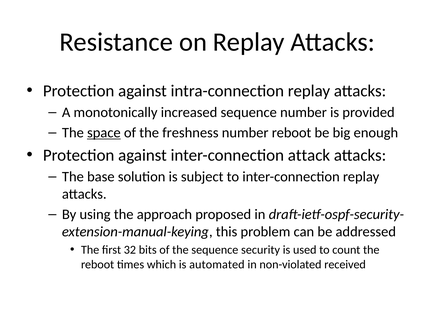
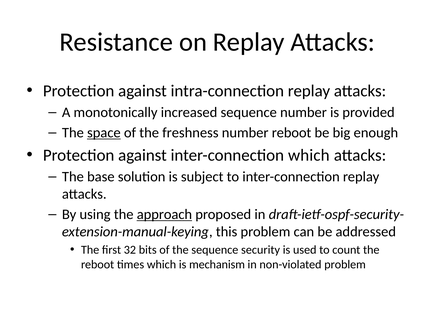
inter-connection attack: attack -> which
approach underline: none -> present
automated: automated -> mechanism
non-violated received: received -> problem
